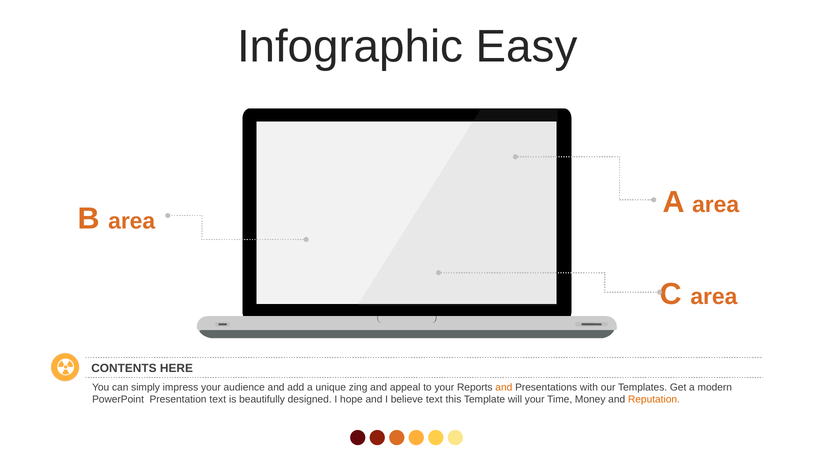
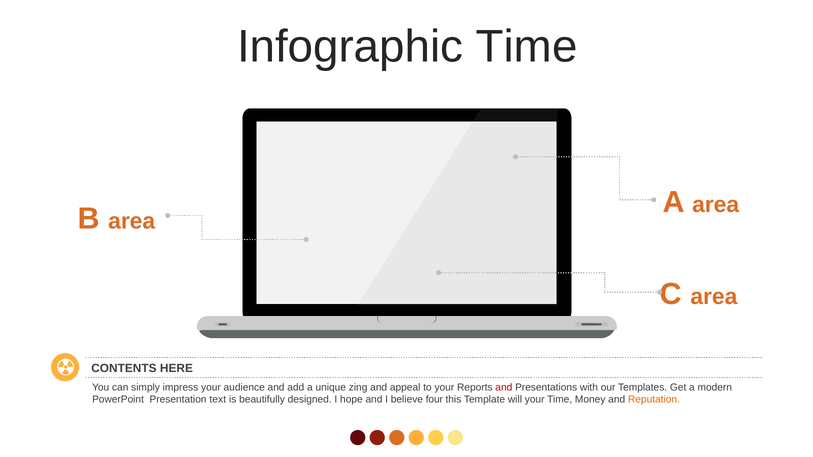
Infographic Easy: Easy -> Time
and at (504, 387) colour: orange -> red
believe text: text -> four
